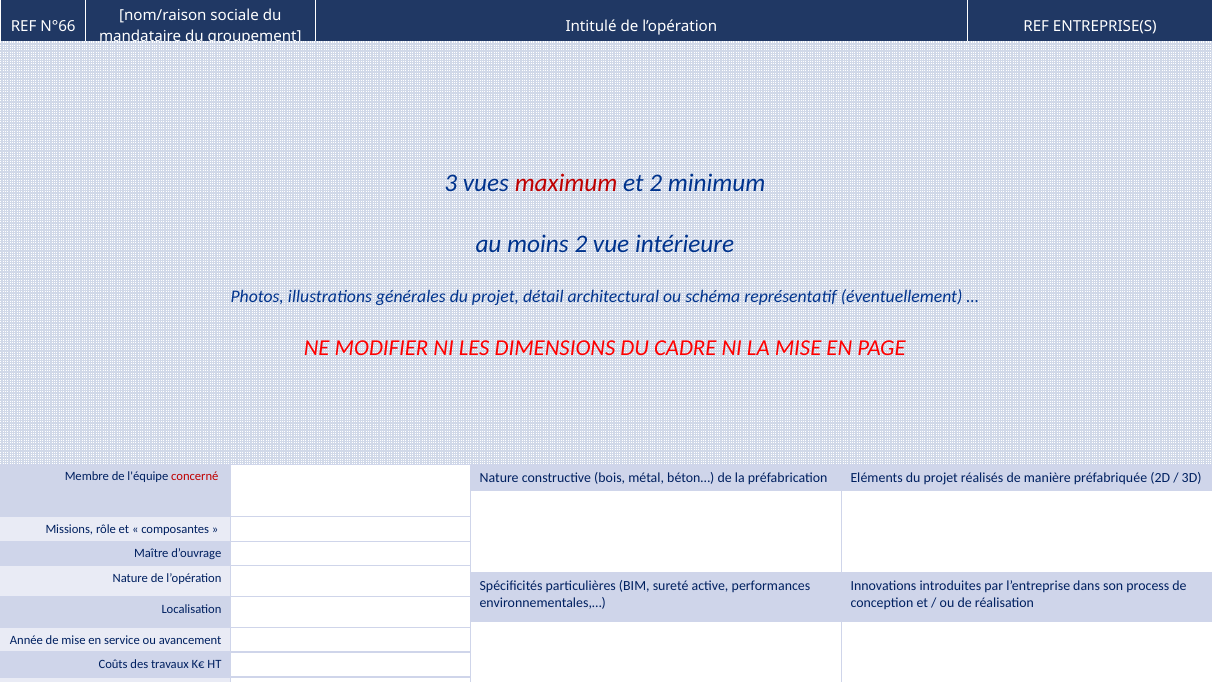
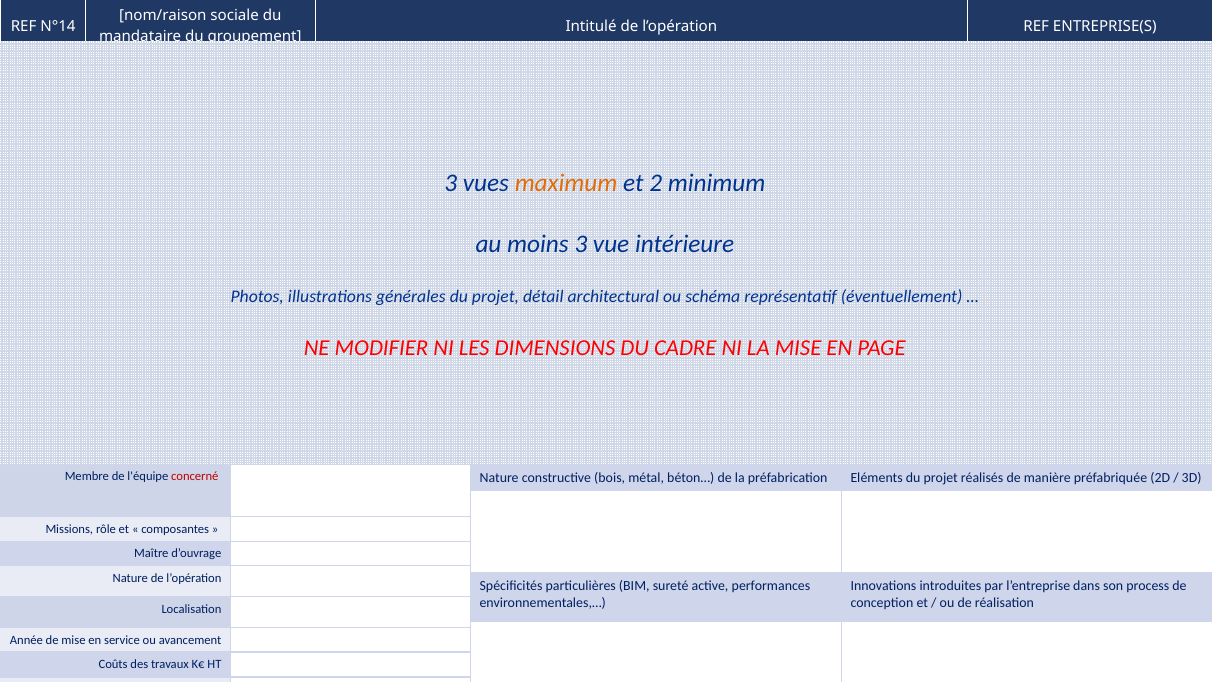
N°66: N°66 -> N°14
maximum colour: red -> orange
moins 2: 2 -> 3
